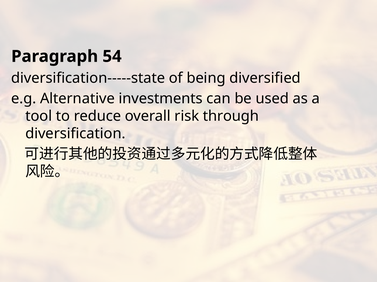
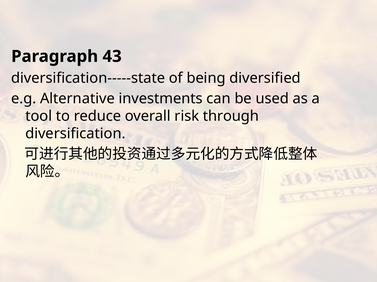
54: 54 -> 43
